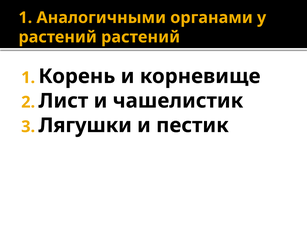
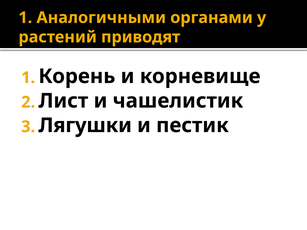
растений растений: растений -> приводят
